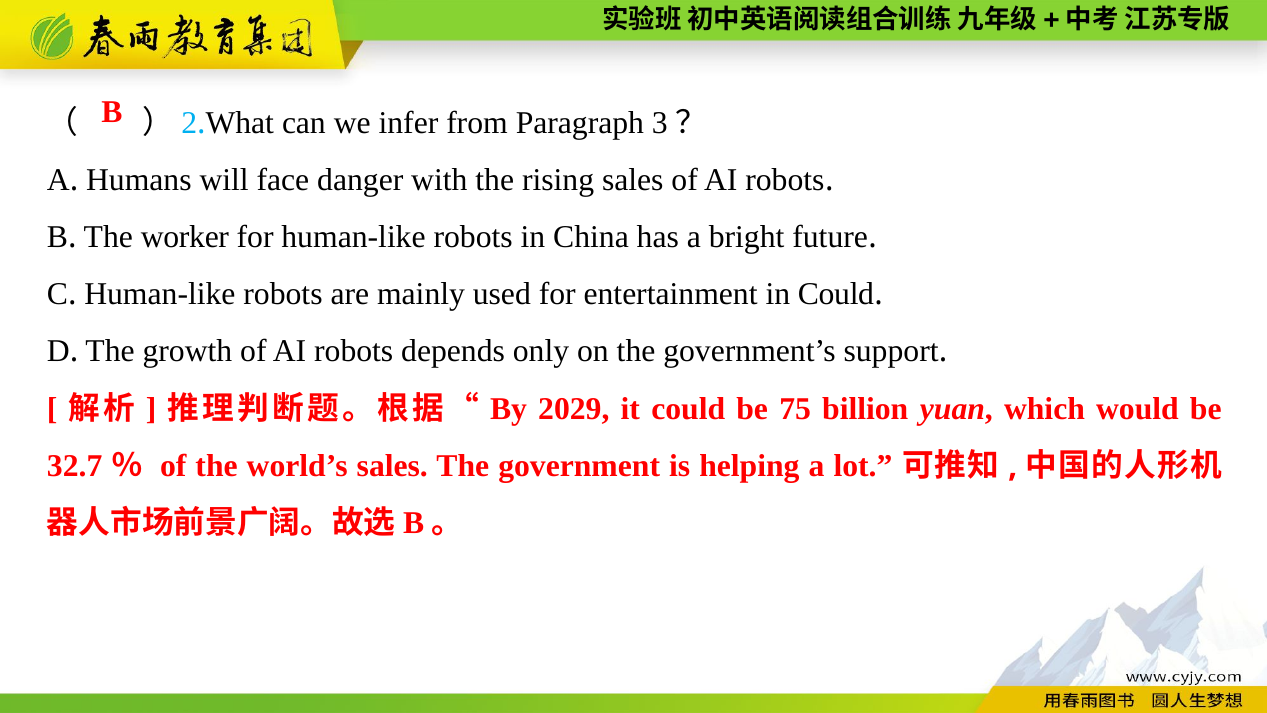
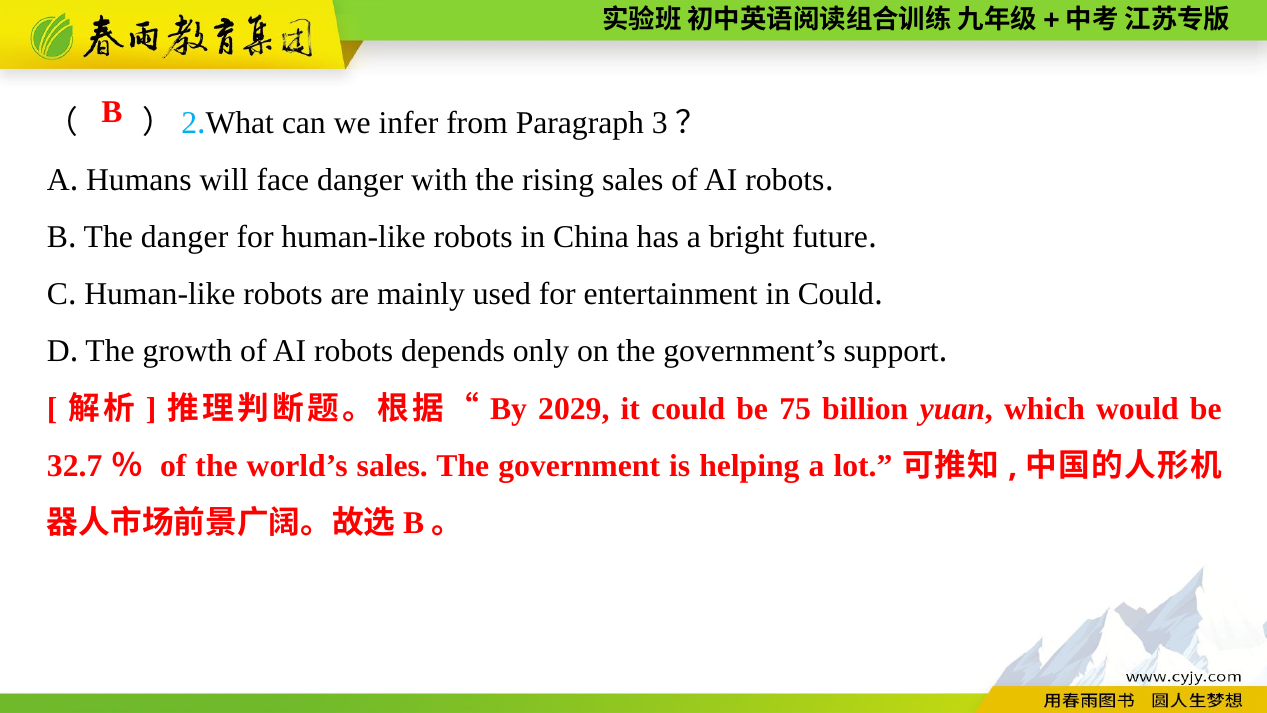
The worker: worker -> danger
